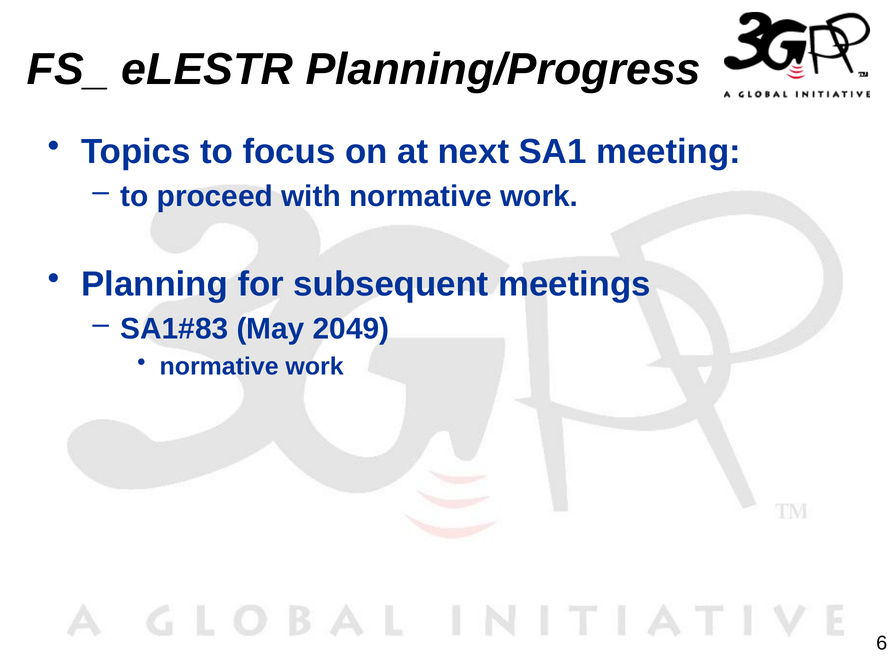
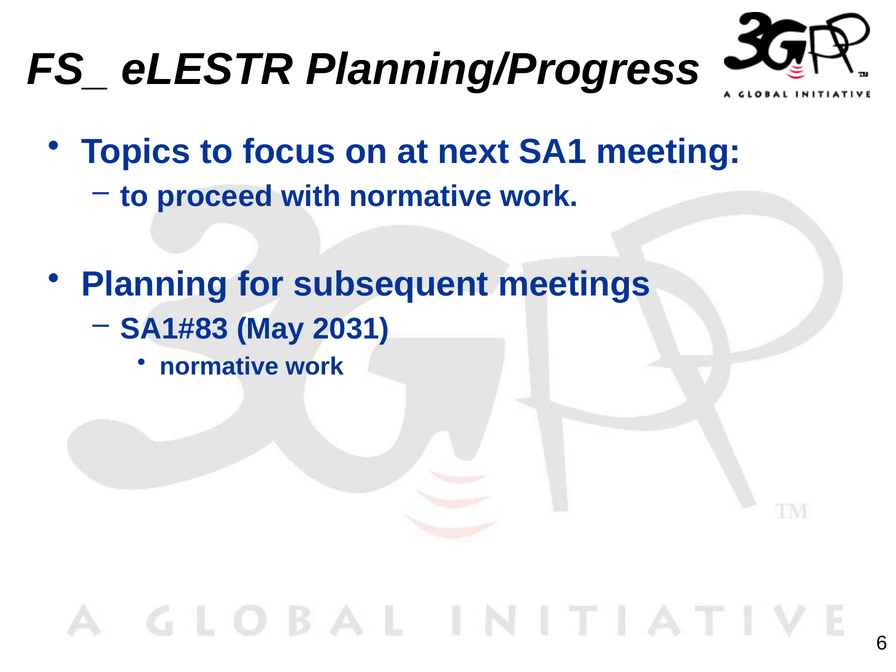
2049: 2049 -> 2031
